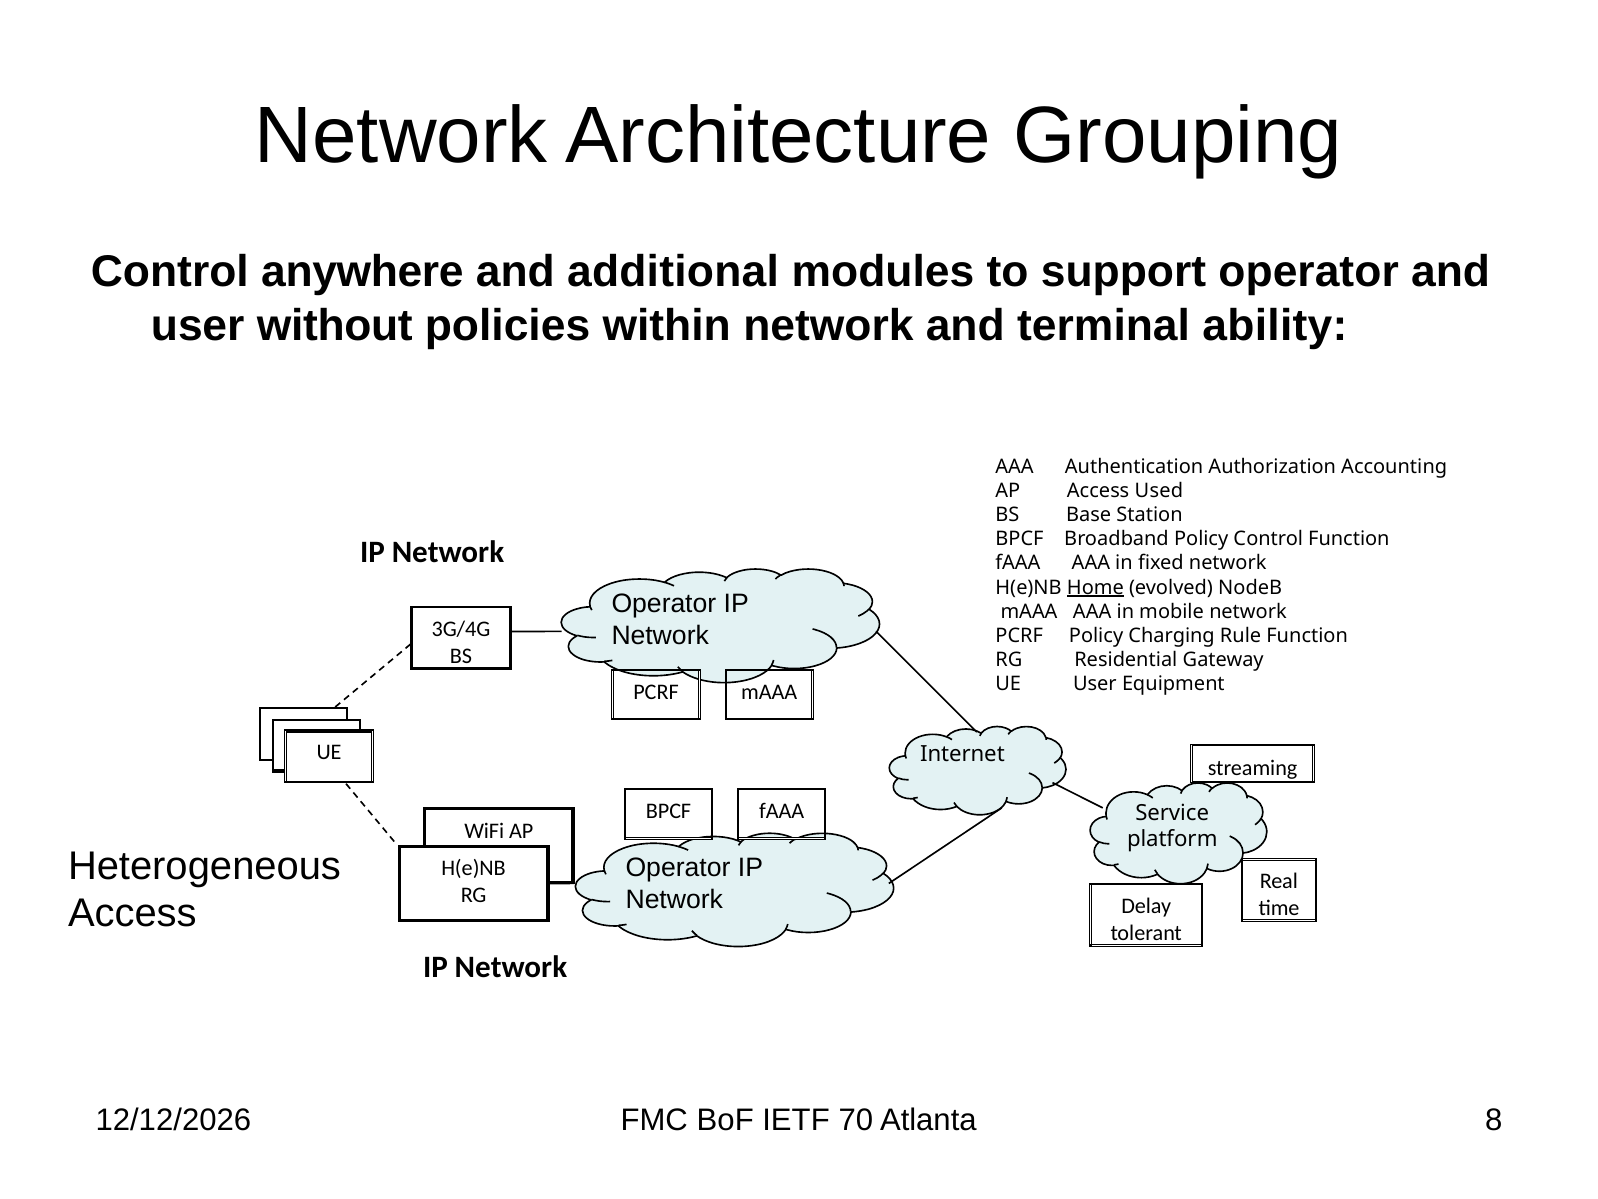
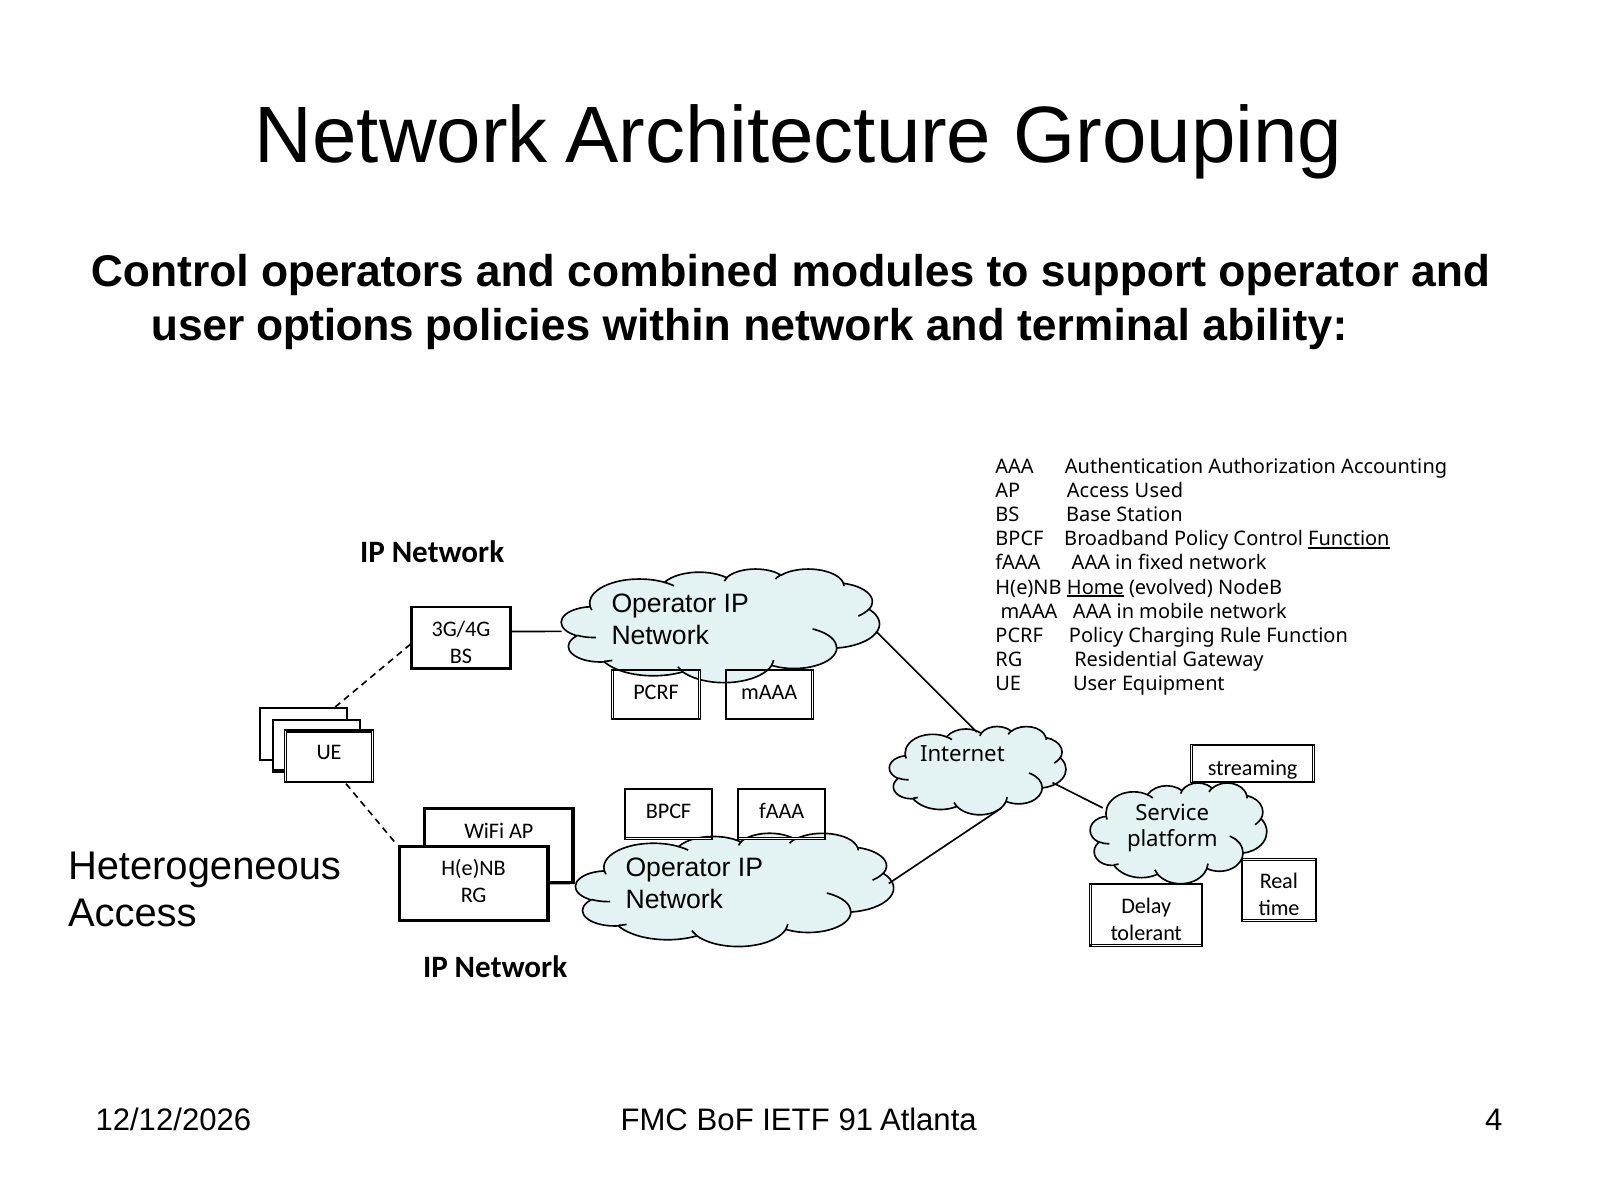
anywhere: anywhere -> operators
additional: additional -> combined
without: without -> options
Function at (1349, 539) underline: none -> present
70: 70 -> 91
8: 8 -> 4
